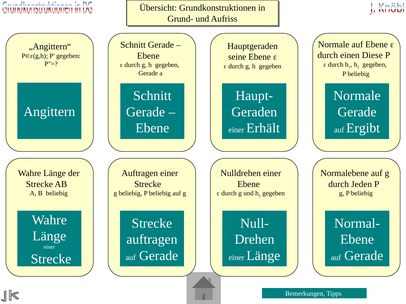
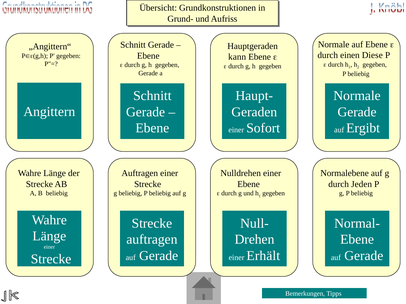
seine: seine -> kann
Erhält: Erhält -> Sofort
einer Länge: Länge -> Erhält
